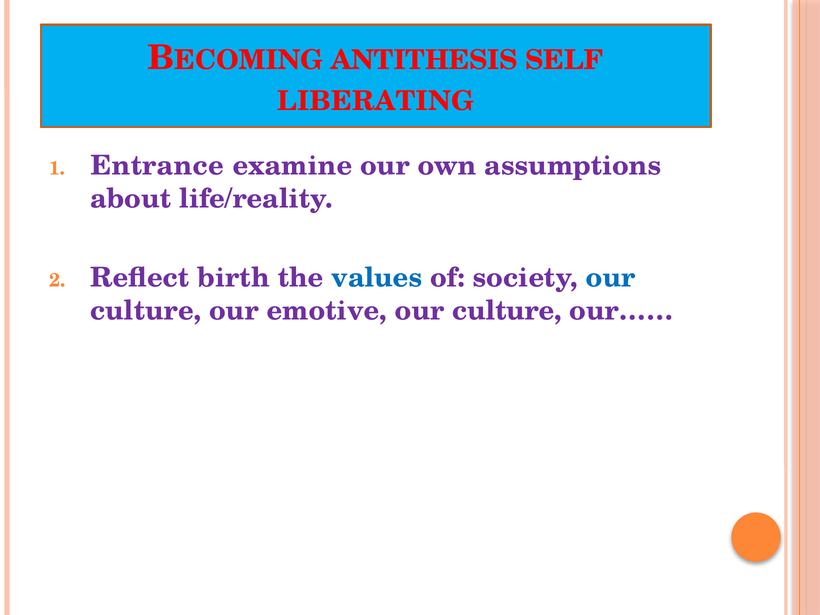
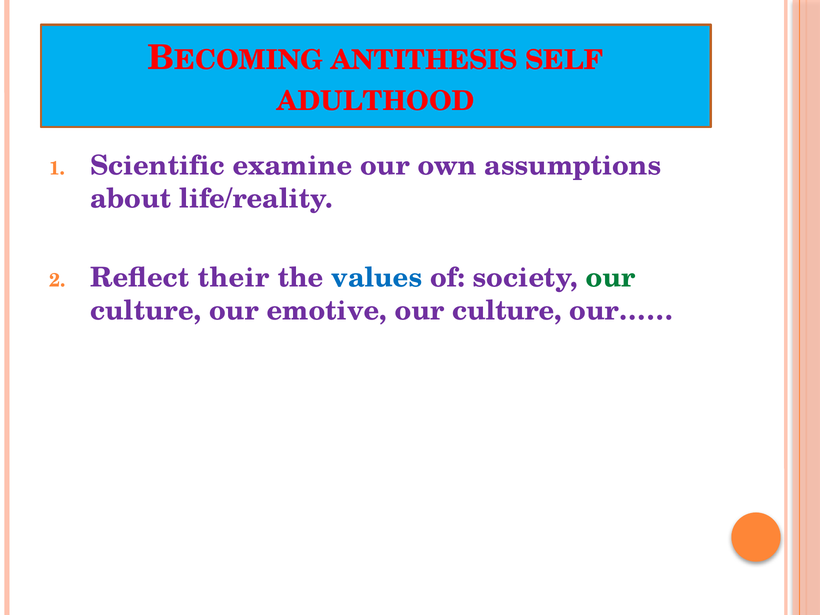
LIBERATING: LIBERATING -> ADULTHOOD
Entrance: Entrance -> Scientific
birth: birth -> their
our at (611, 278) colour: blue -> green
